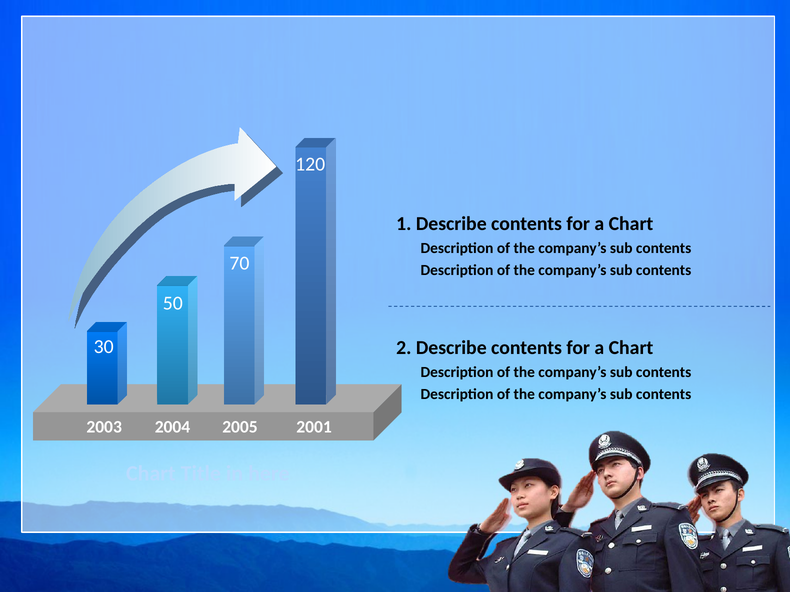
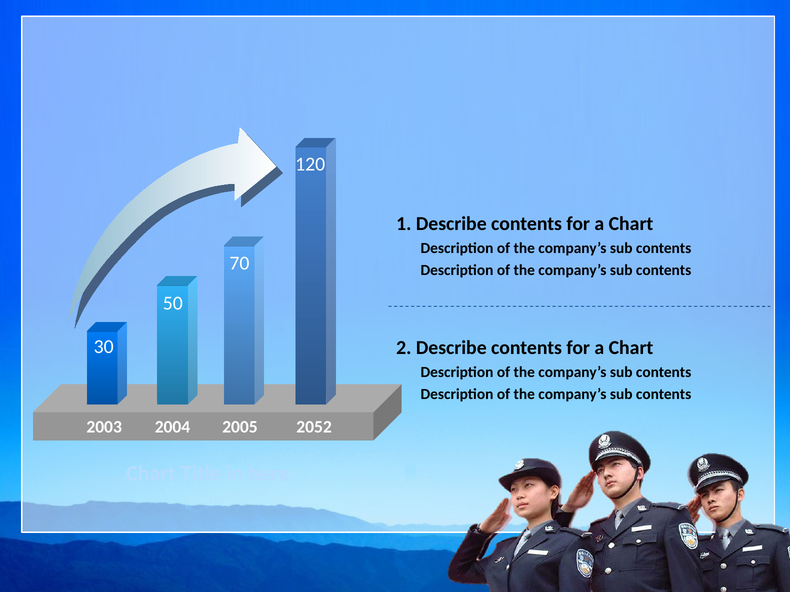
2001: 2001 -> 2052
